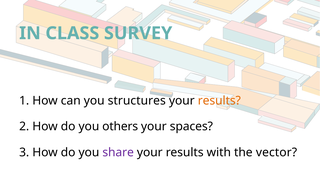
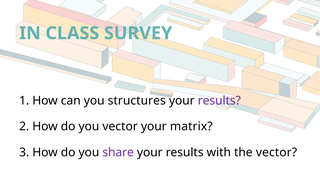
results at (219, 101) colour: orange -> purple
you others: others -> vector
spaces: spaces -> matrix
